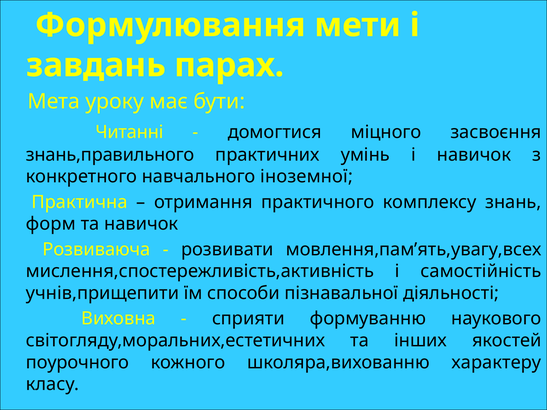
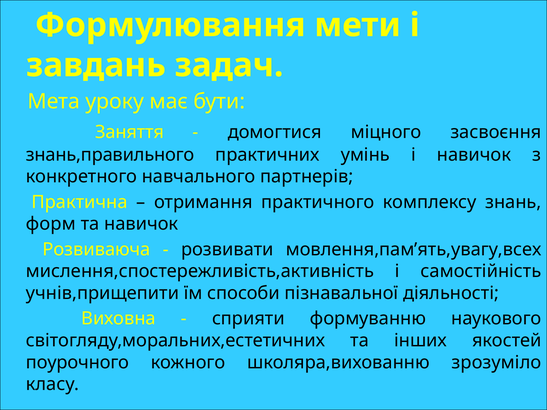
парах: парах -> задач
Читанні: Читанні -> Заняття
іноземної: іноземної -> партнерів
характеру: характеру -> зрозуміло
